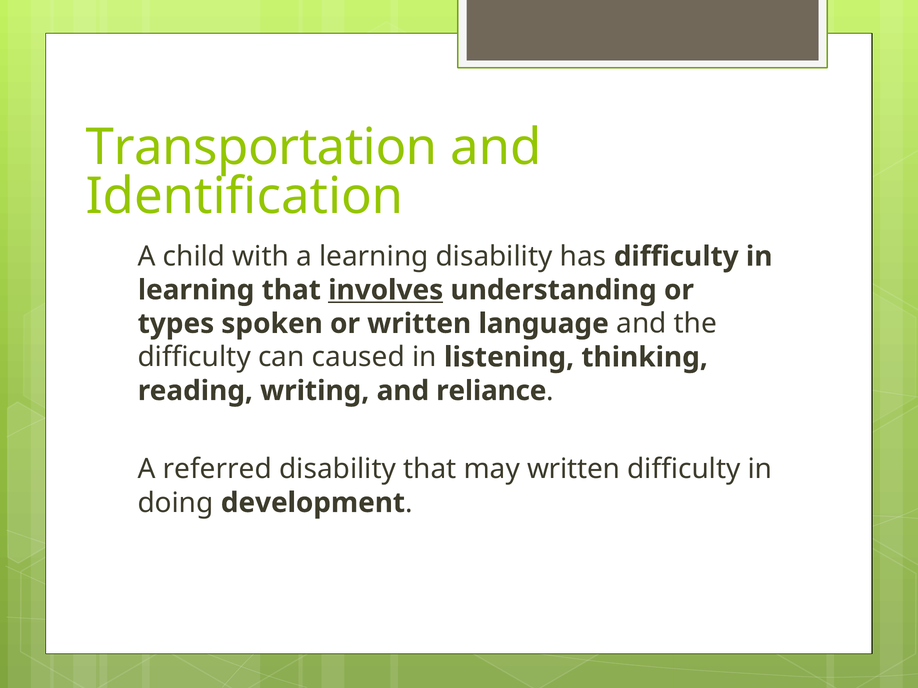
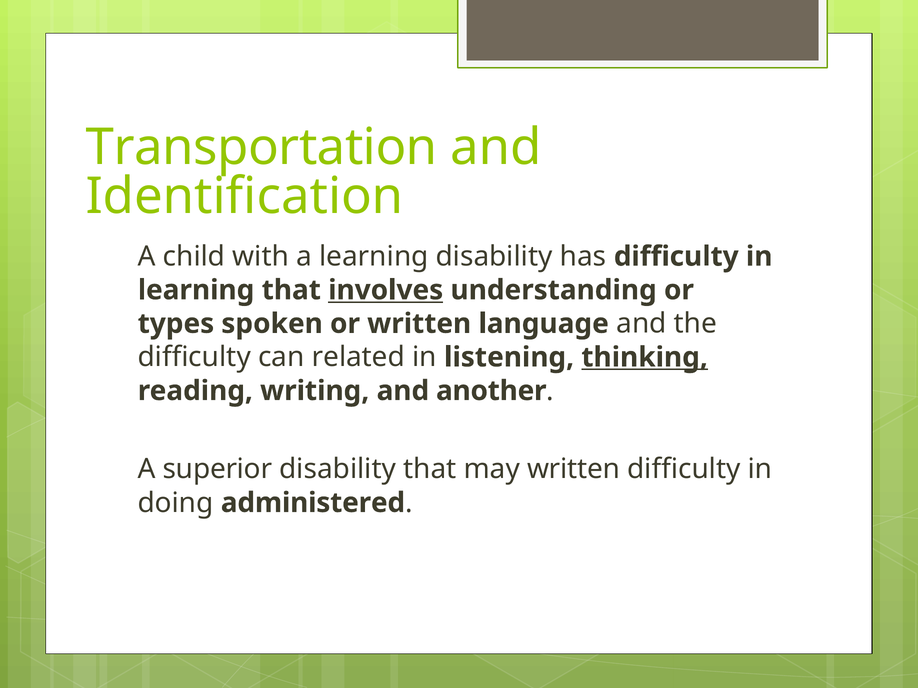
caused: caused -> related
thinking underline: none -> present
reliance: reliance -> another
referred: referred -> superior
development: development -> administered
